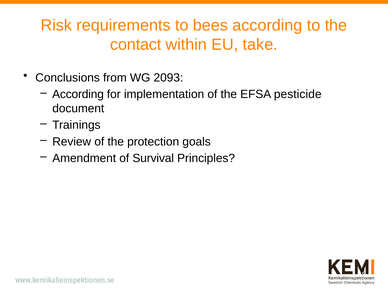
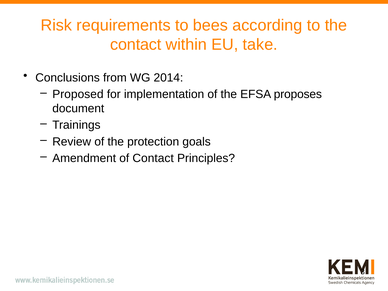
2093: 2093 -> 2014
According at (78, 94): According -> Proposed
pesticide: pesticide -> proposes
of Survival: Survival -> Contact
